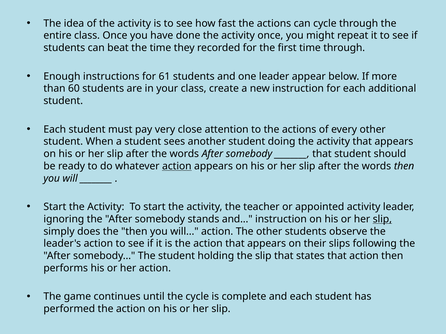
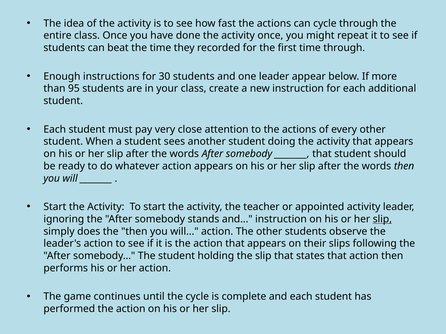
61: 61 -> 30
60: 60 -> 95
action at (177, 166) underline: present -> none
